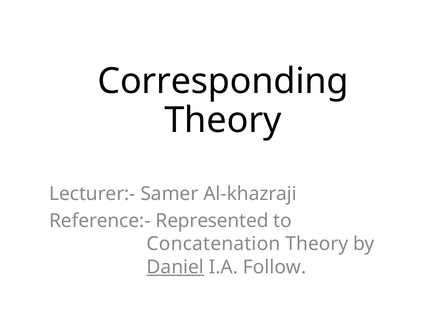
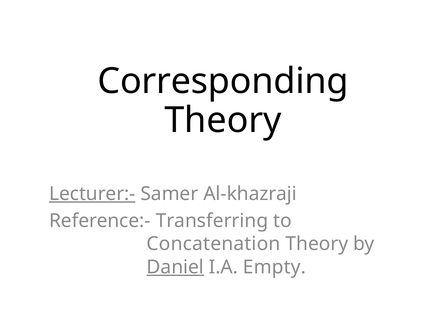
Lecturer:- underline: none -> present
Represented: Represented -> Transferring
Follow: Follow -> Empty
